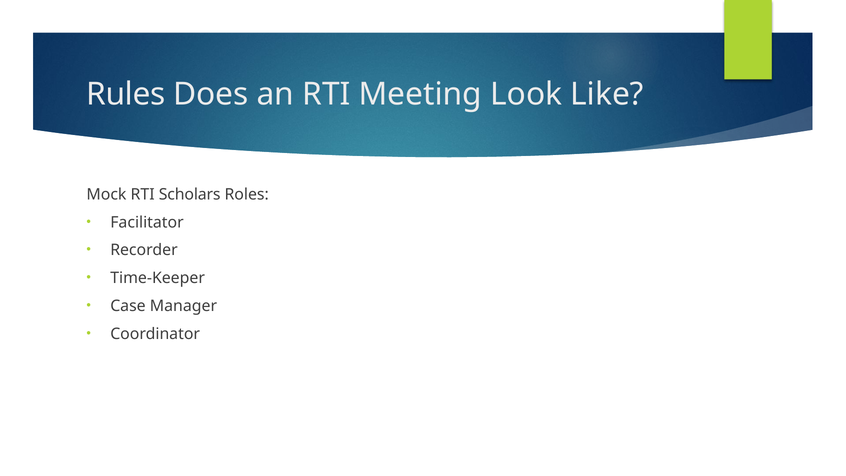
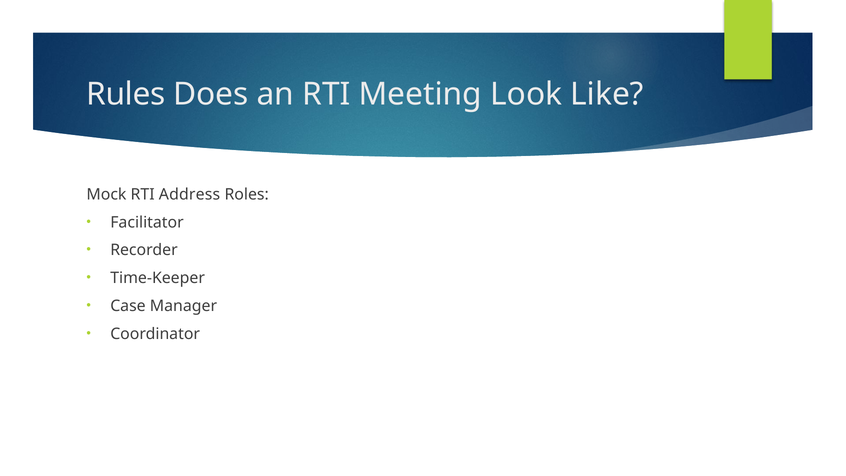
Scholars: Scholars -> Address
